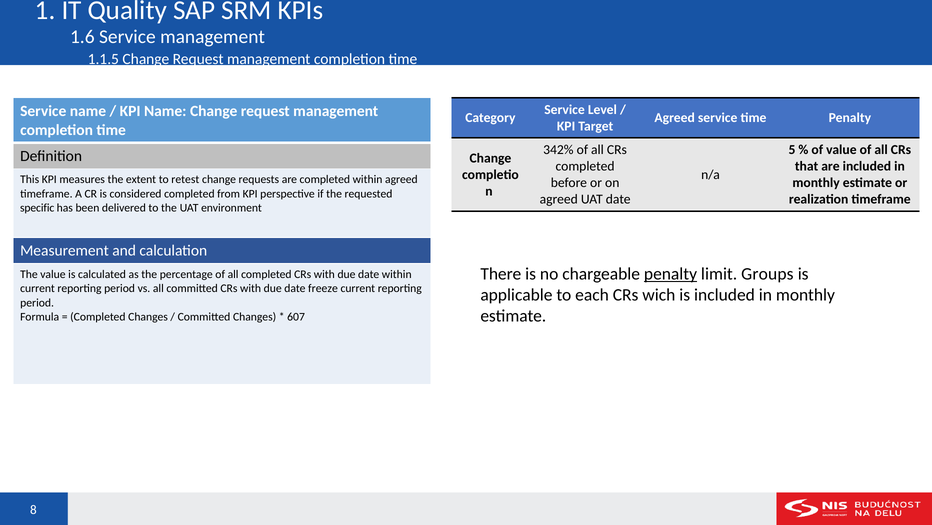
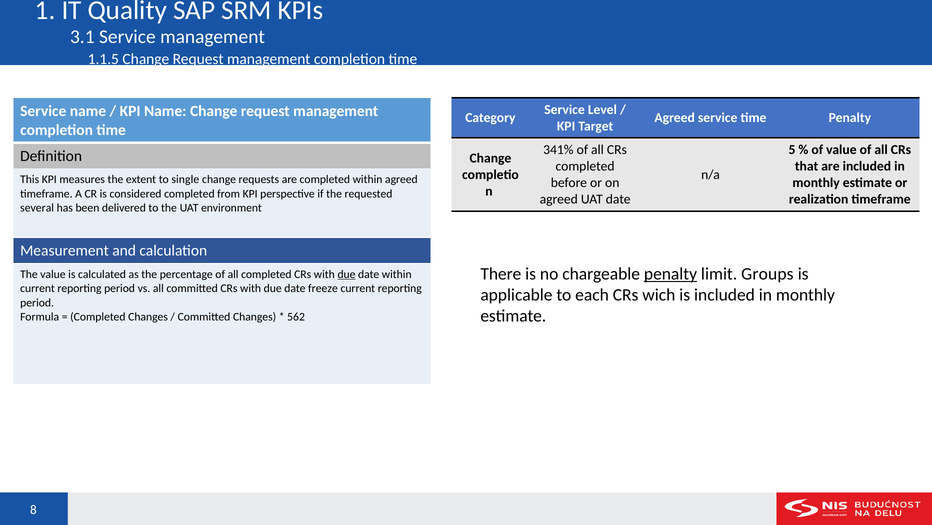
1.6: 1.6 -> 3.1
342%: 342% -> 341%
retest: retest -> single
specific: specific -> several
due at (347, 274) underline: none -> present
607: 607 -> 562
